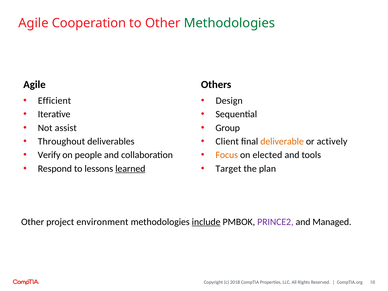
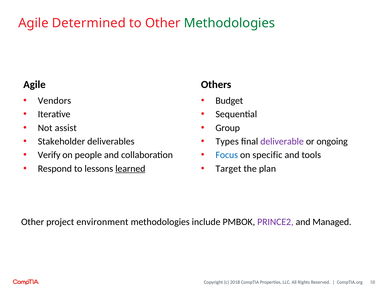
Cooperation: Cooperation -> Determined
Efficient: Efficient -> Vendors
Design: Design -> Budget
Throughout: Throughout -> Stakeholder
Client: Client -> Types
deliverable colour: orange -> purple
actively: actively -> ongoing
Focus colour: orange -> blue
elected: elected -> specific
include underline: present -> none
